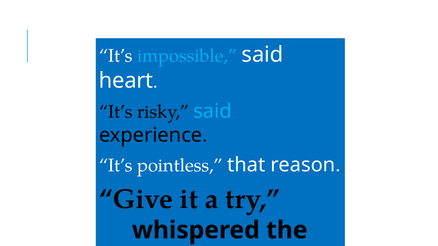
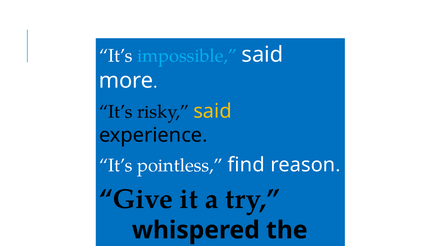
heart at (126, 81): heart -> more
said at (213, 111) colour: light blue -> yellow
that: that -> find
